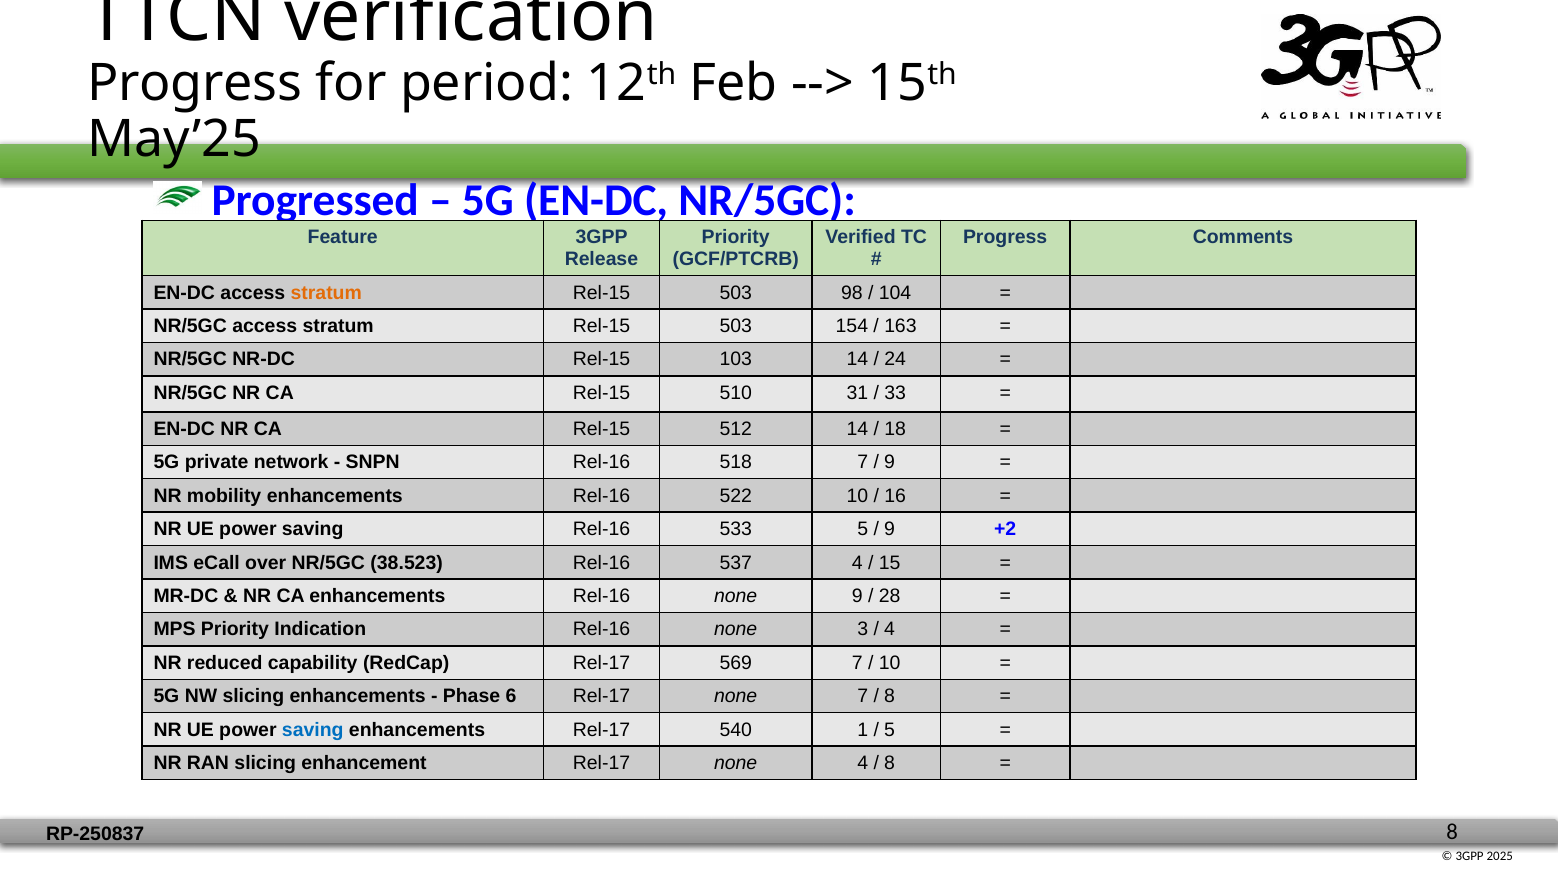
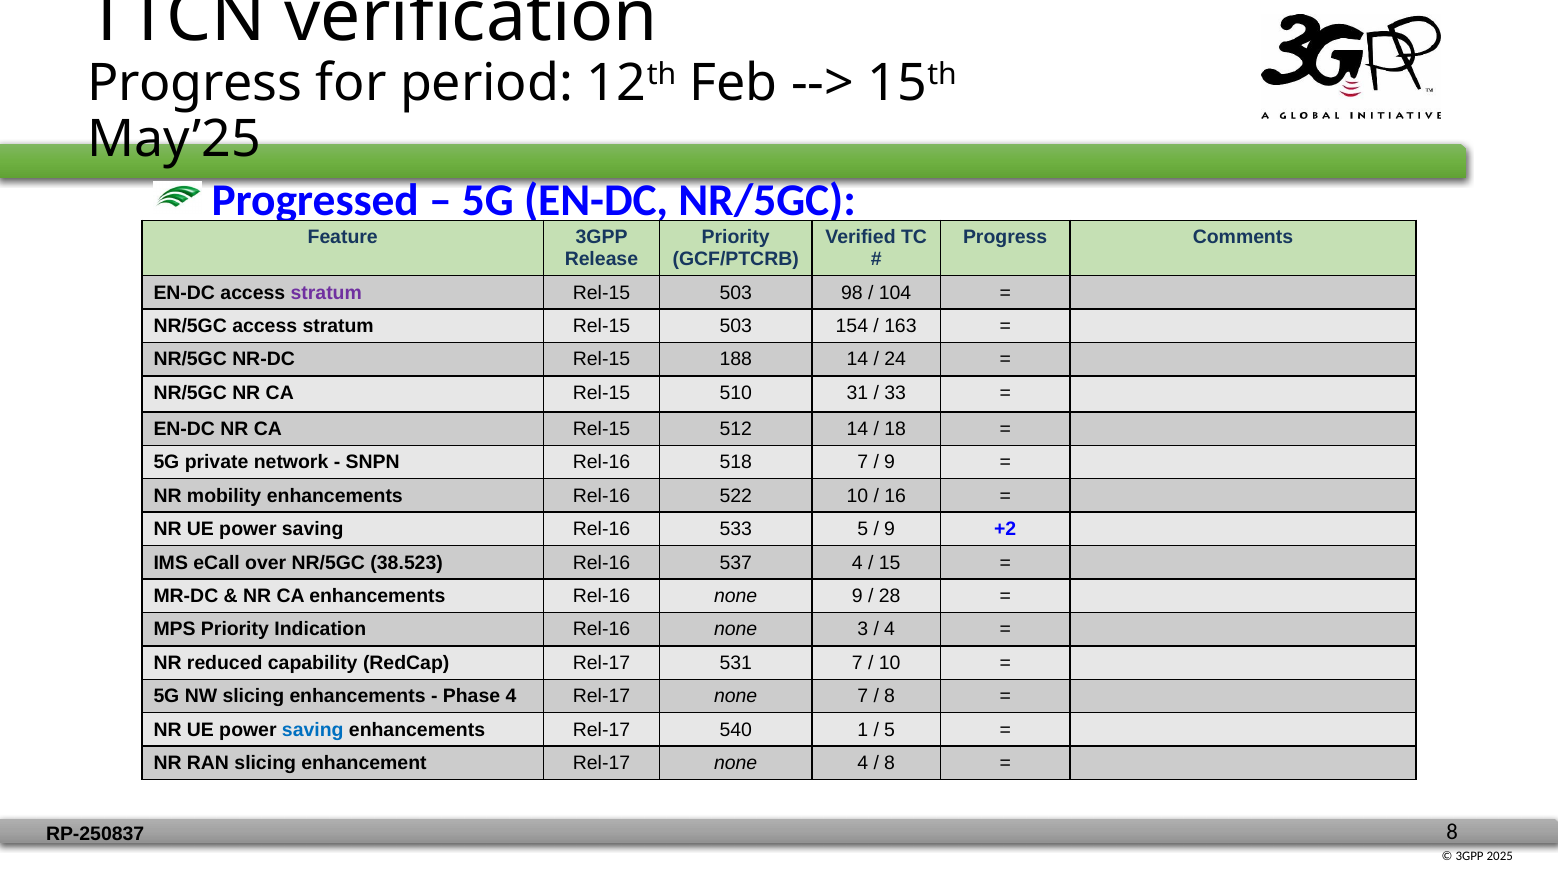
stratum at (326, 293) colour: orange -> purple
103: 103 -> 188
569: 569 -> 531
Phase 6: 6 -> 4
